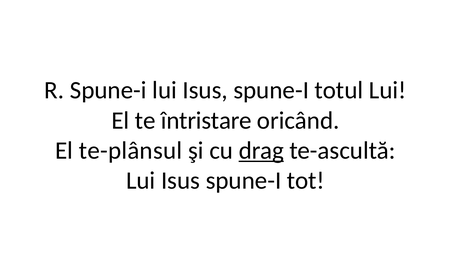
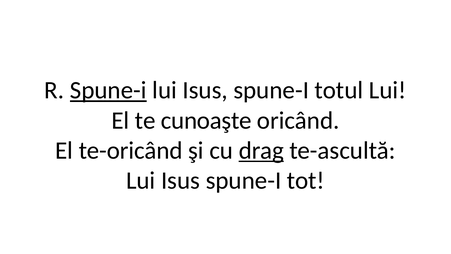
Spune-i at (108, 90) underline: none -> present
întristare: întristare -> cunoaşte
te-plânsul: te-plânsul -> te-oricând
